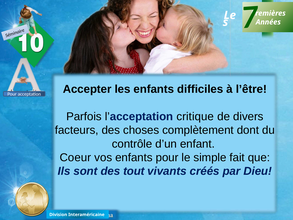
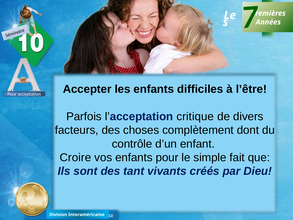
Coeur: Coeur -> Croire
tout: tout -> tant
